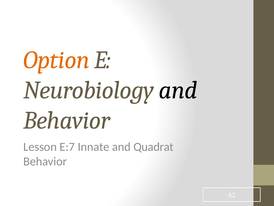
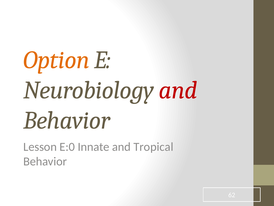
and at (178, 90) colour: black -> red
E:7: E:7 -> E:0
Quadrat: Quadrat -> Tropical
